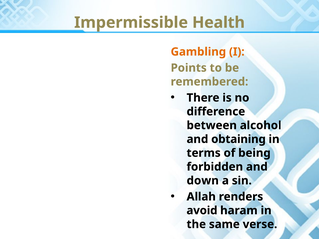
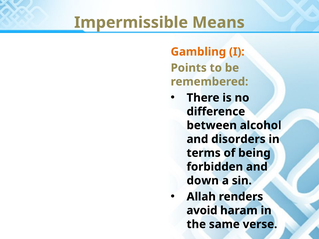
Health: Health -> Means
obtaining: obtaining -> disorders
